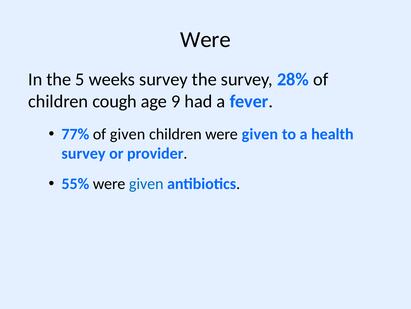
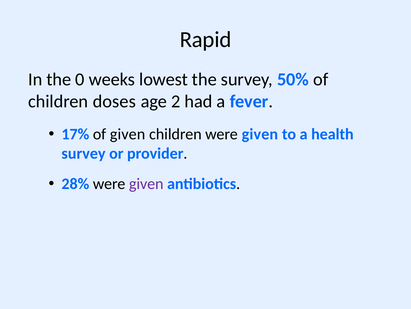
Were at (206, 40): Were -> Rapid
5: 5 -> 0
weeks survey: survey -> lowest
28%: 28% -> 50%
cough: cough -> doses
9: 9 -> 2
77%: 77% -> 17%
55%: 55% -> 28%
given at (146, 184) colour: blue -> purple
